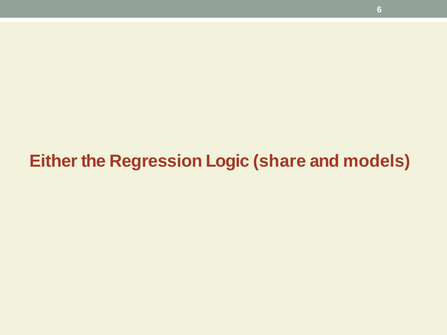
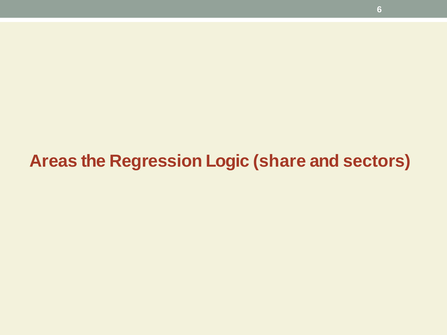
Either: Either -> Areas
models: models -> sectors
